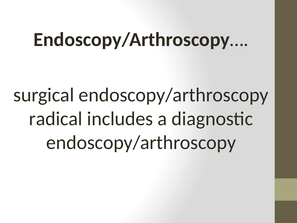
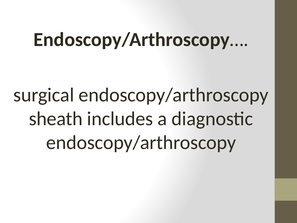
radical: radical -> sheath
